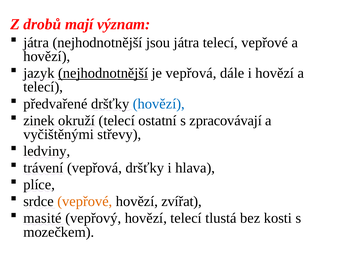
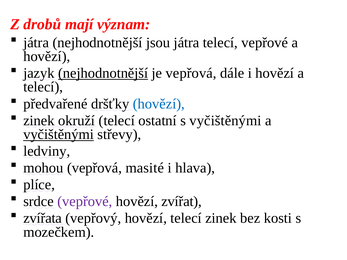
s zpracovávají: zpracovávají -> vyčištěnými
vyčištěnými at (59, 134) underline: none -> present
trávení: trávení -> mohou
vepřová dršťky: dršťky -> masité
vepřové at (85, 202) colour: orange -> purple
masité: masité -> zvířata
telecí tlustá: tlustá -> zinek
